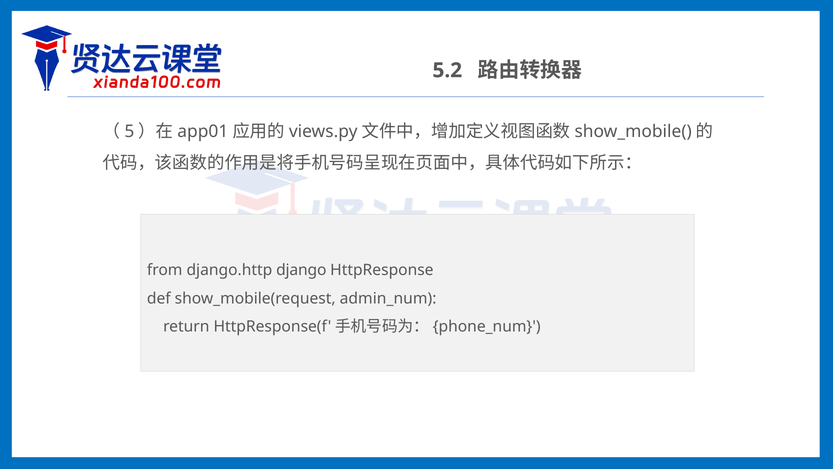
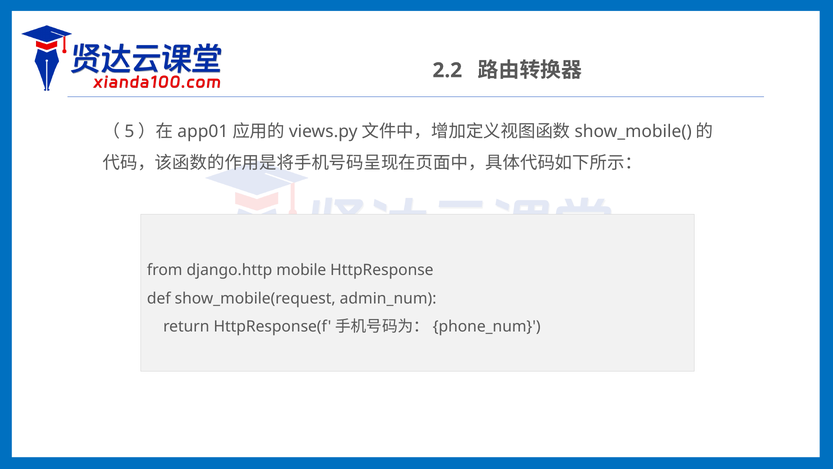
5.2: 5.2 -> 2.2
django: django -> mobile
